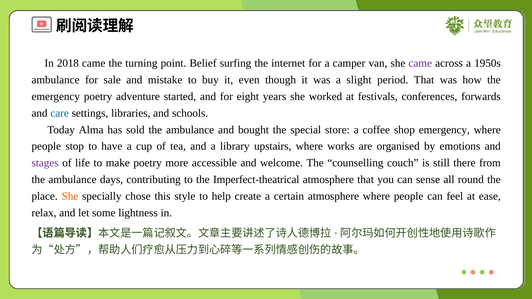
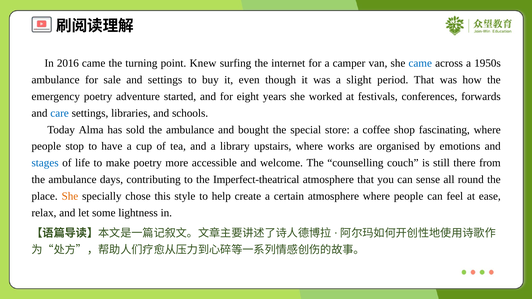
2018: 2018 -> 2016
Belief: Belief -> Knew
came at (420, 63) colour: purple -> blue
and mistake: mistake -> settings
shop emergency: emergency -> fascinating
stages colour: purple -> blue
